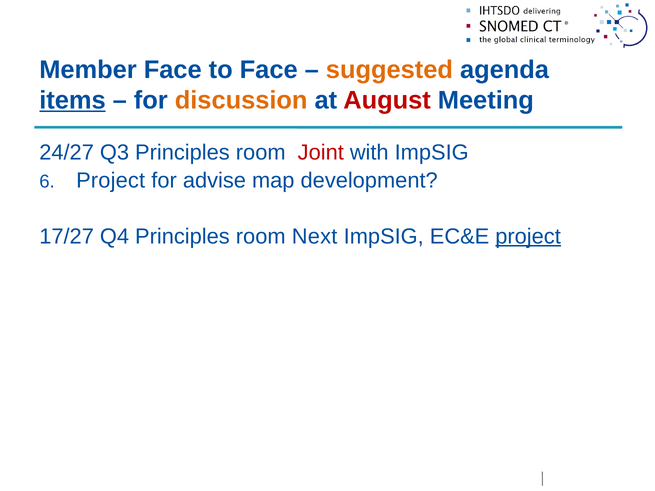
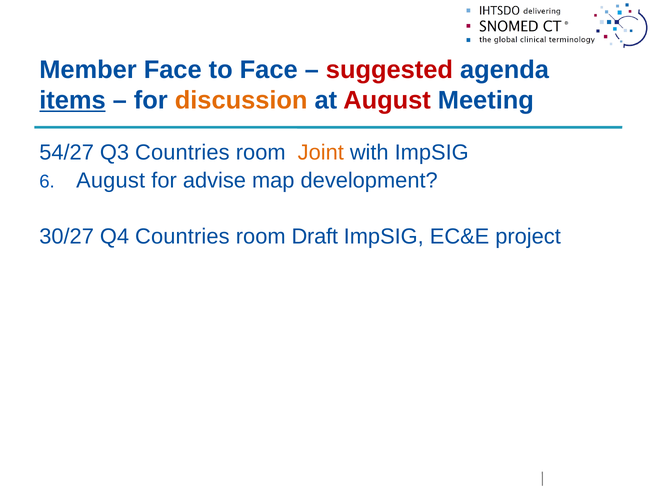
suggested colour: orange -> red
24/27: 24/27 -> 54/27
Q3 Principles: Principles -> Countries
Joint colour: red -> orange
Project at (111, 180): Project -> August
17/27: 17/27 -> 30/27
Q4 Principles: Principles -> Countries
Next: Next -> Draft
project at (528, 236) underline: present -> none
